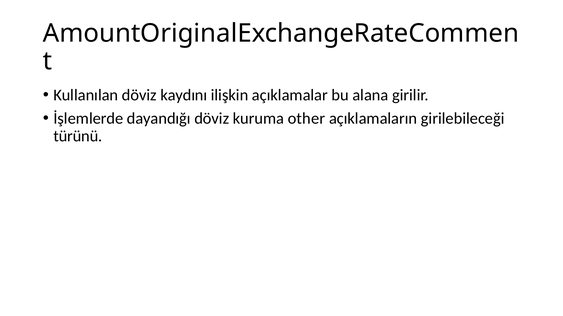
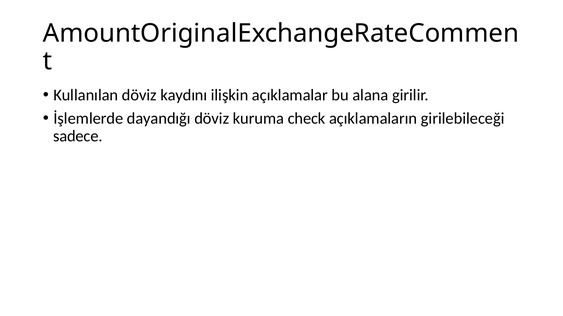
other: other -> check
türünü: türünü -> sadece
